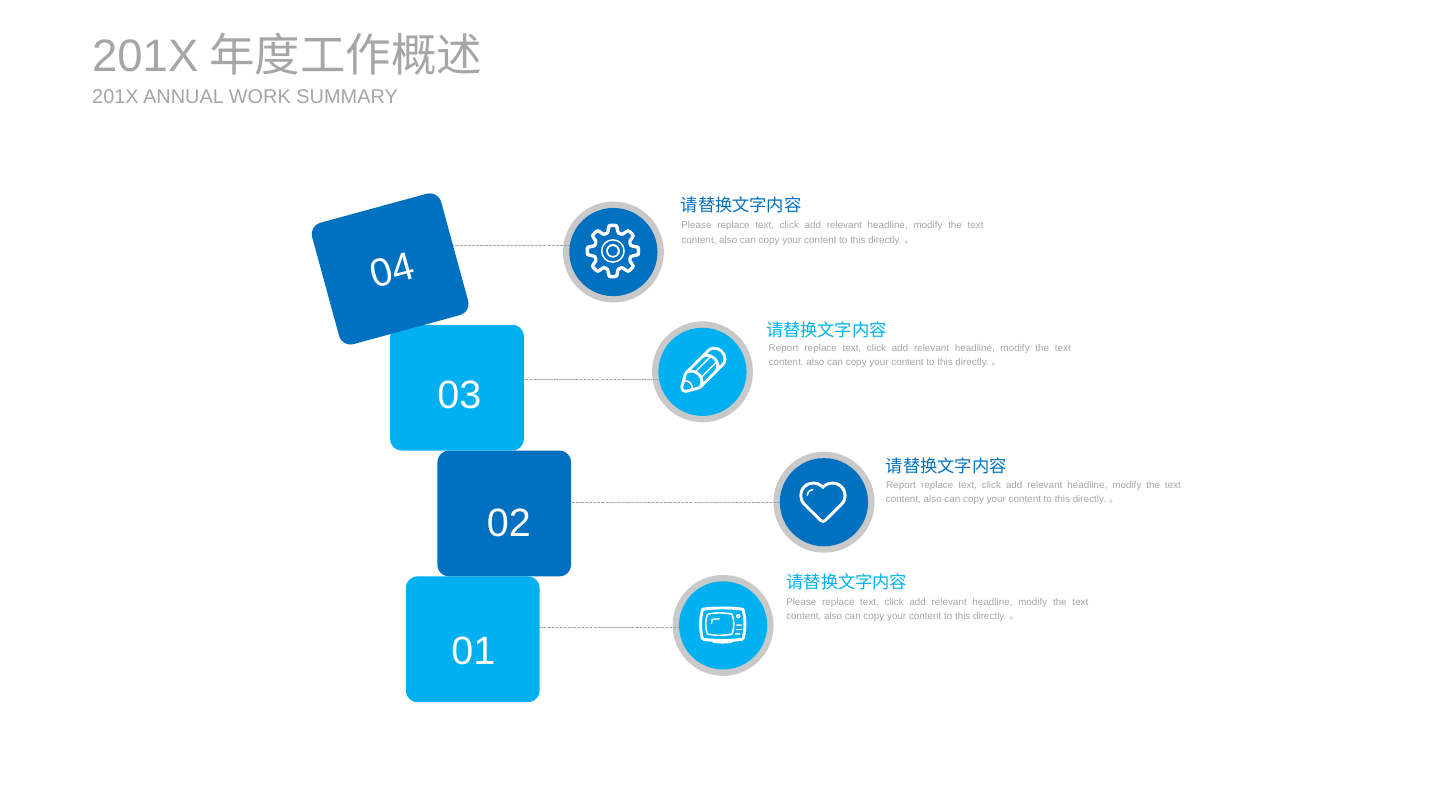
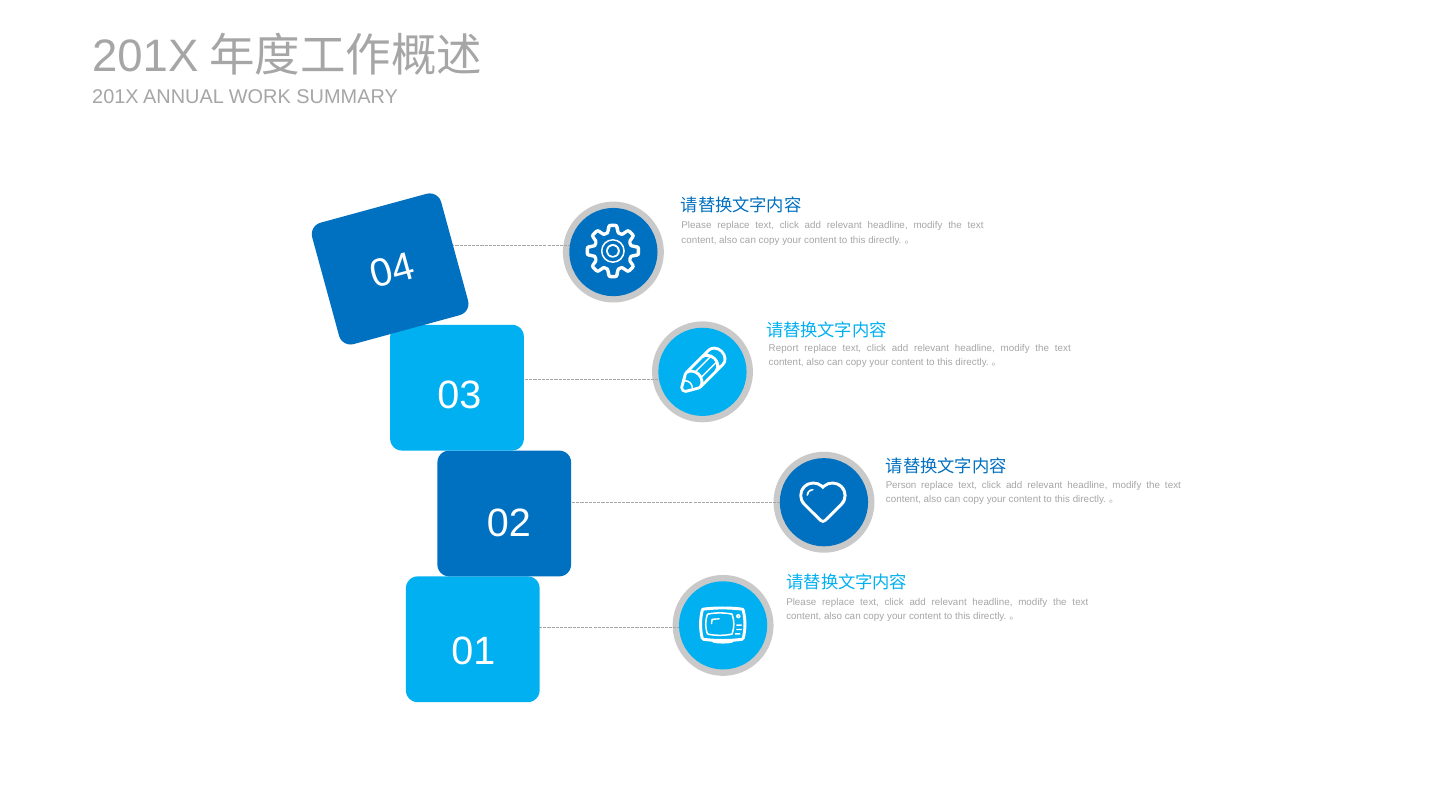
Report at (901, 485): Report -> Person
